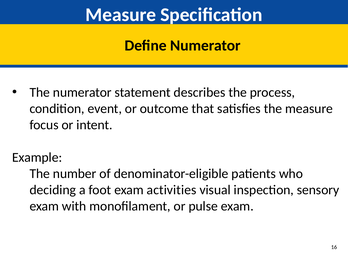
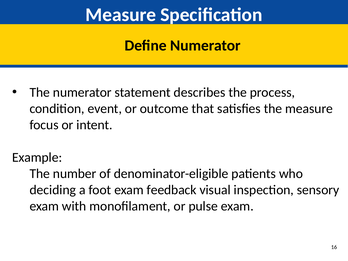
activities: activities -> feedback
